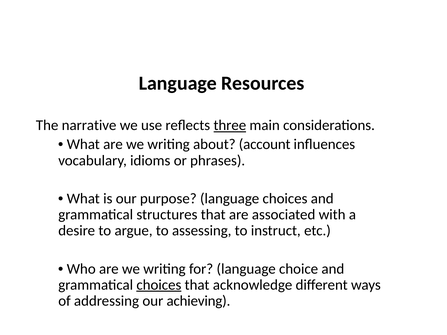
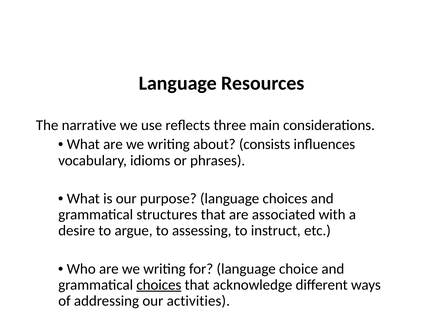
three underline: present -> none
account: account -> consists
achieving: achieving -> activities
